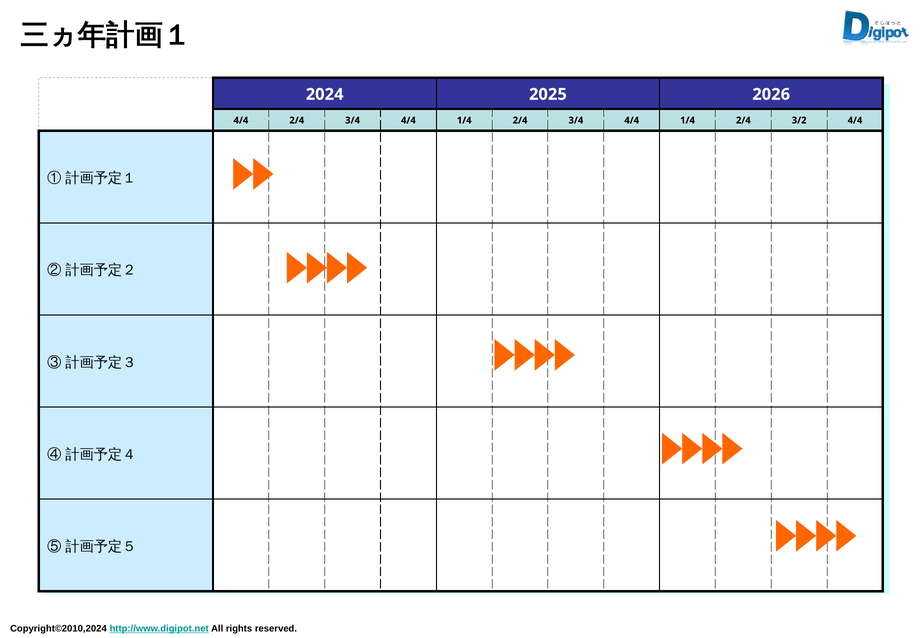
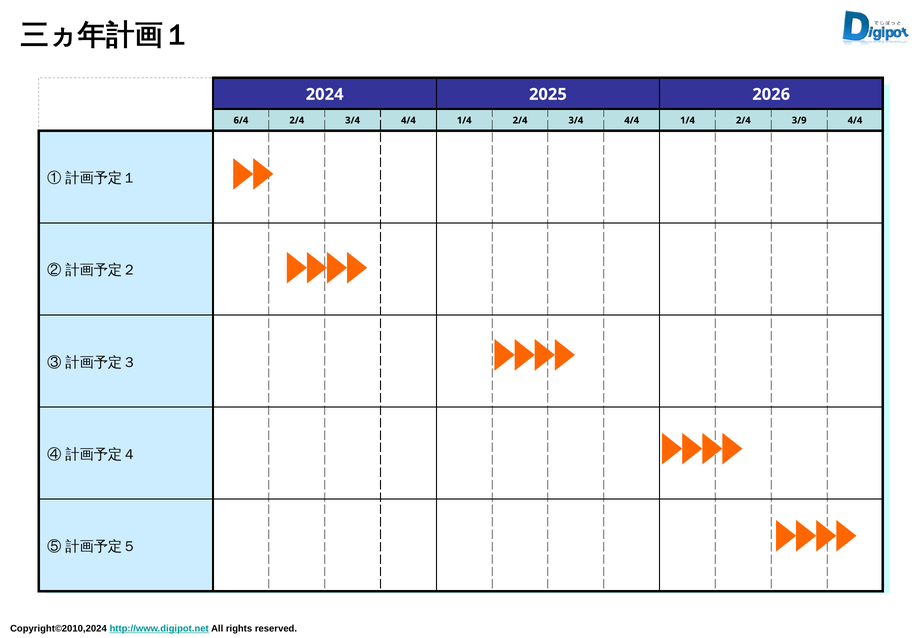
4/4 at (241, 120): 4/4 -> 6/4
3/2: 3/2 -> 3/9
